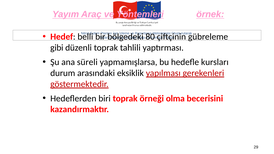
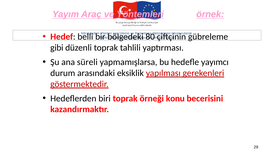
kursları: kursları -> yayımcı
olma: olma -> konu
